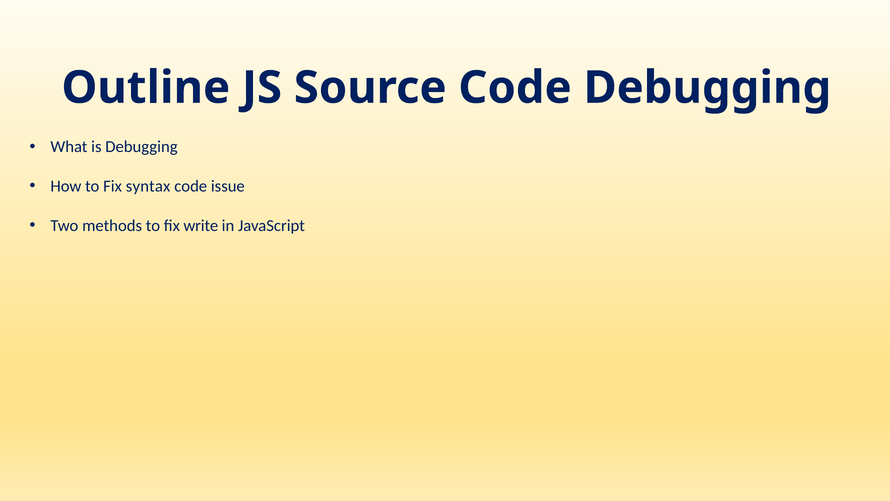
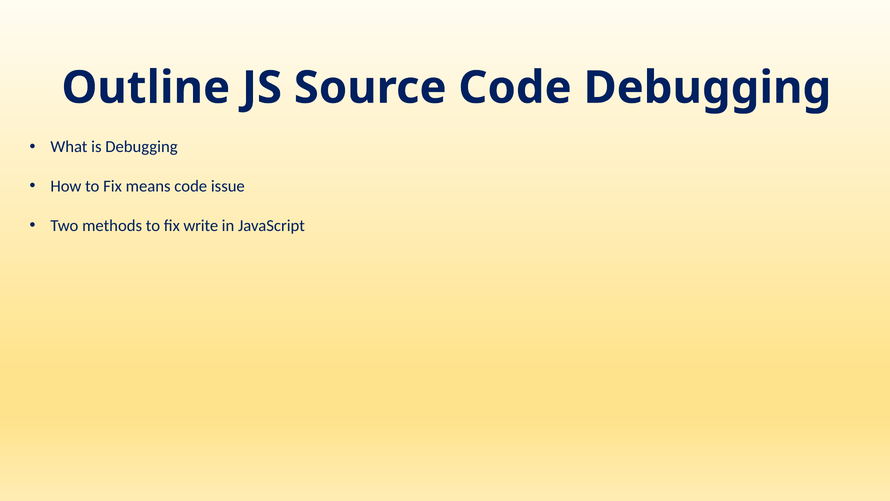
syntax: syntax -> means
